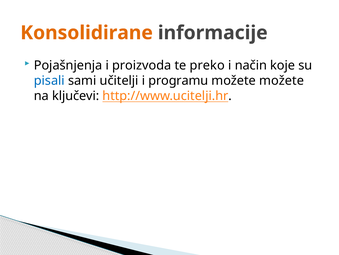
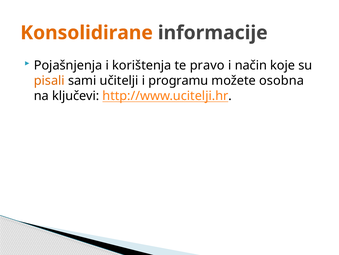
proizvoda: proizvoda -> korištenja
preko: preko -> pravo
pisali colour: blue -> orange
možete možete: možete -> osobna
